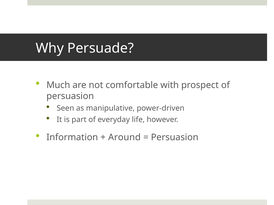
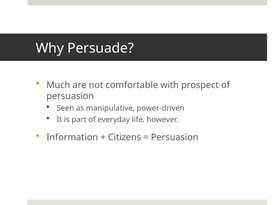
Around: Around -> Citizens
